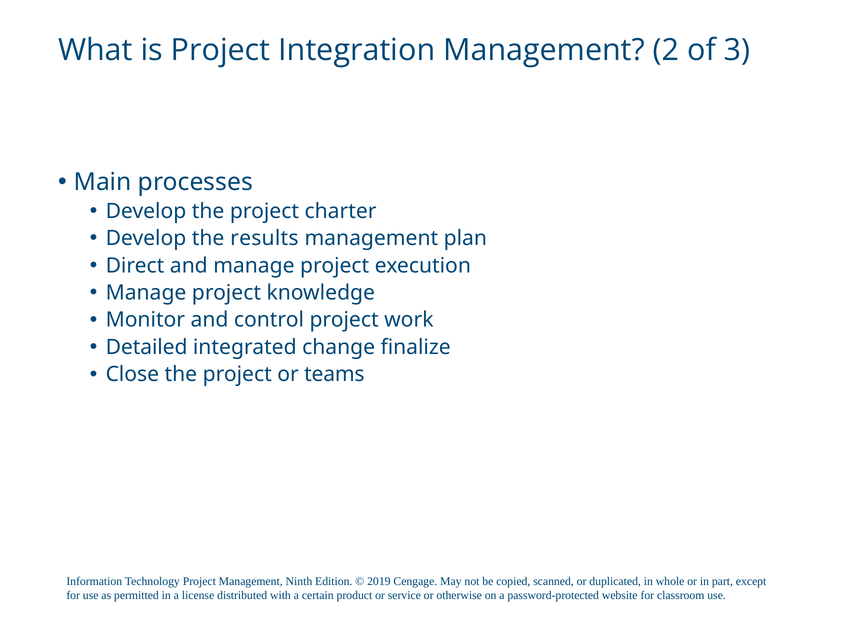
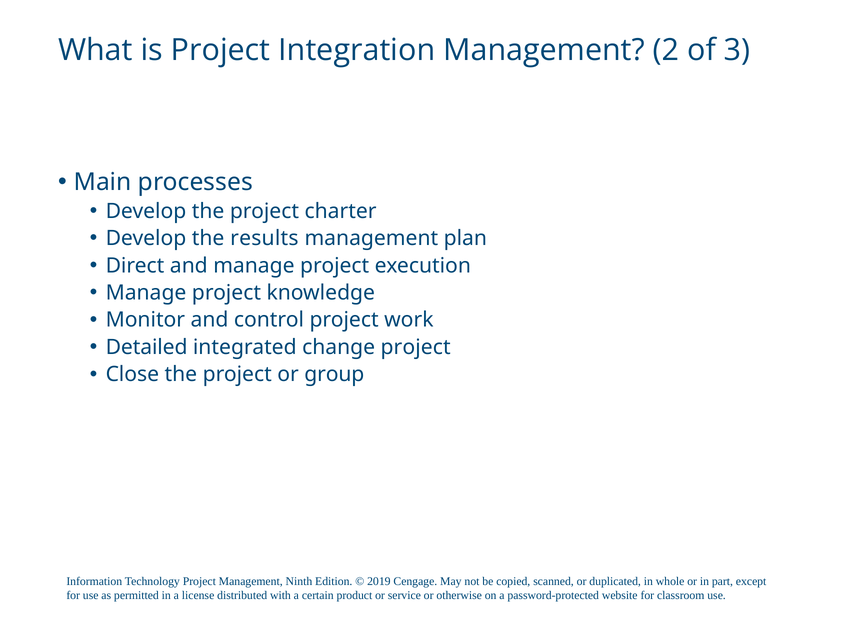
change finalize: finalize -> project
teams: teams -> group
